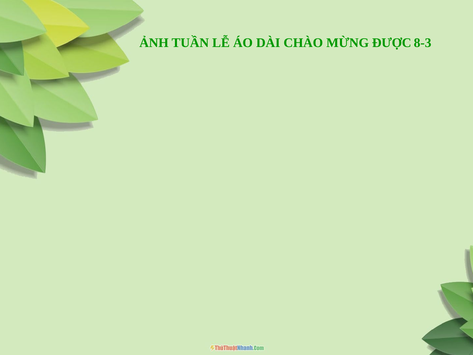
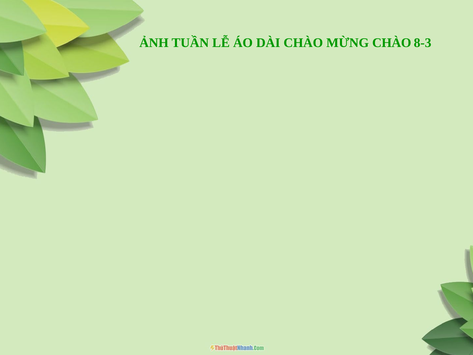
MỪNG ĐƯỢC: ĐƯỢC -> CHÀO
